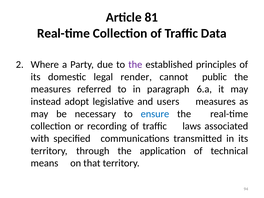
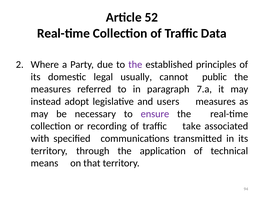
81: 81 -> 52
render: render -> usually
6.a: 6.a -> 7.a
ensure colour: blue -> purple
laws: laws -> take
